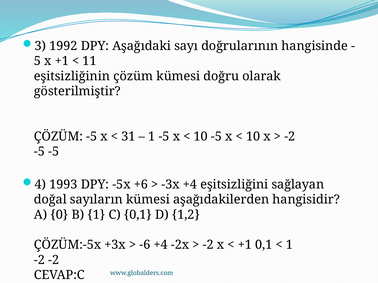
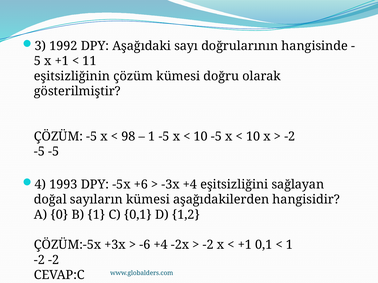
31: 31 -> 98
